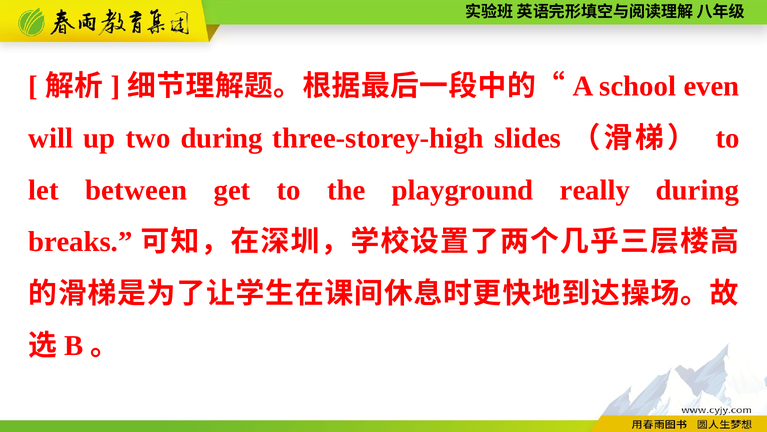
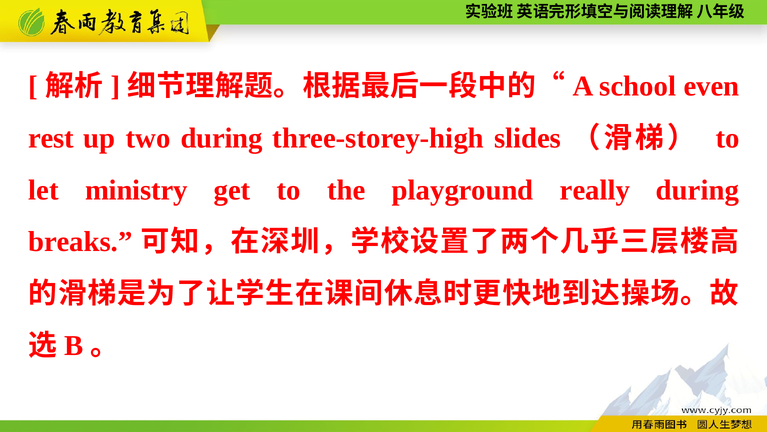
will: will -> rest
between: between -> ministry
